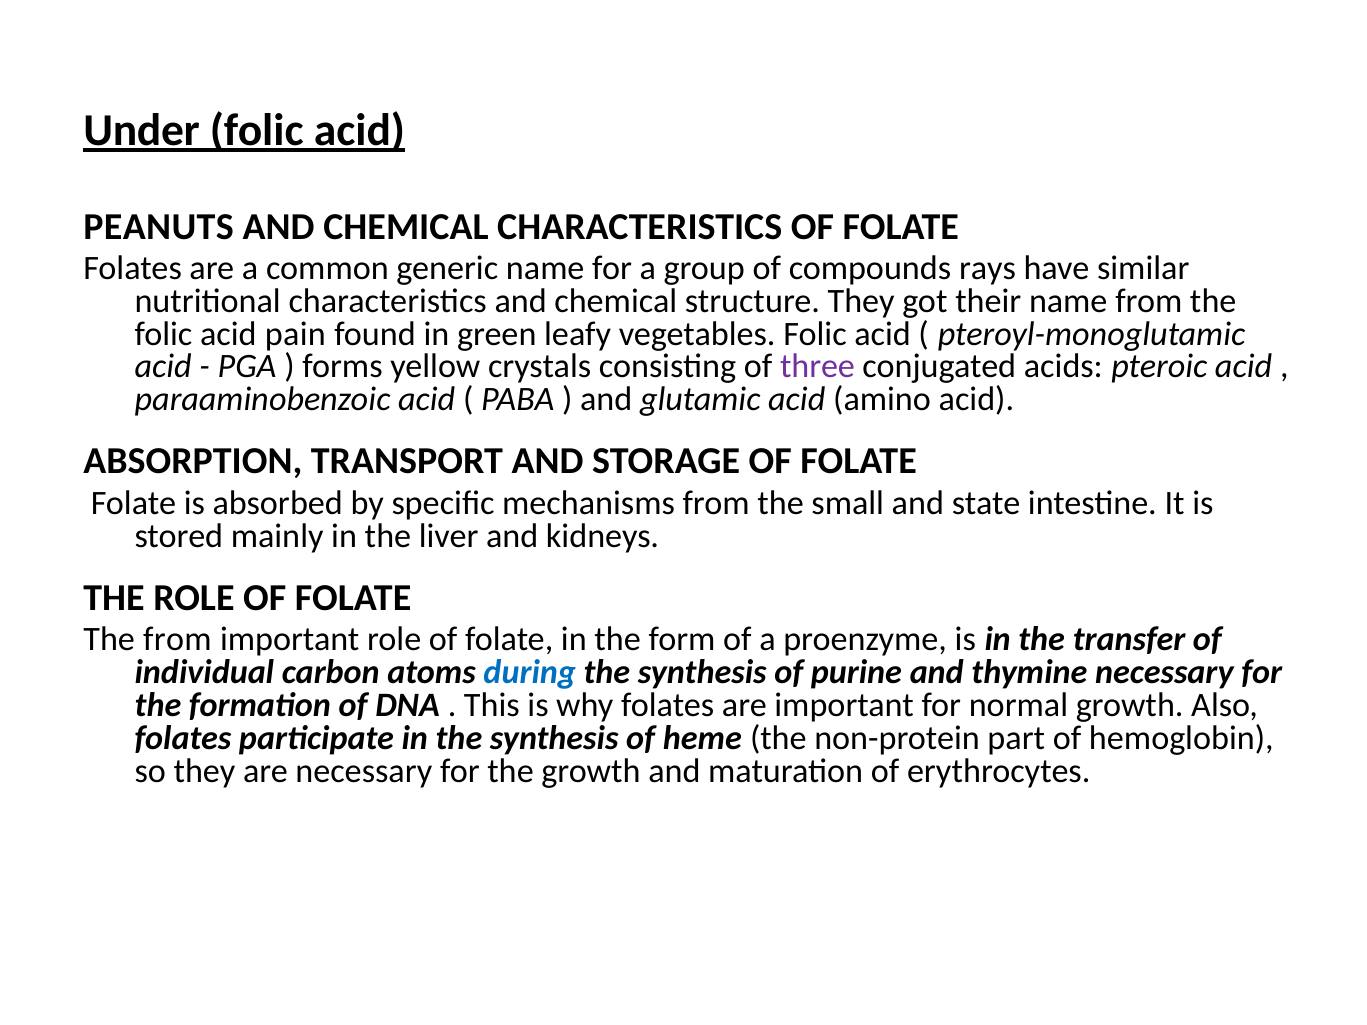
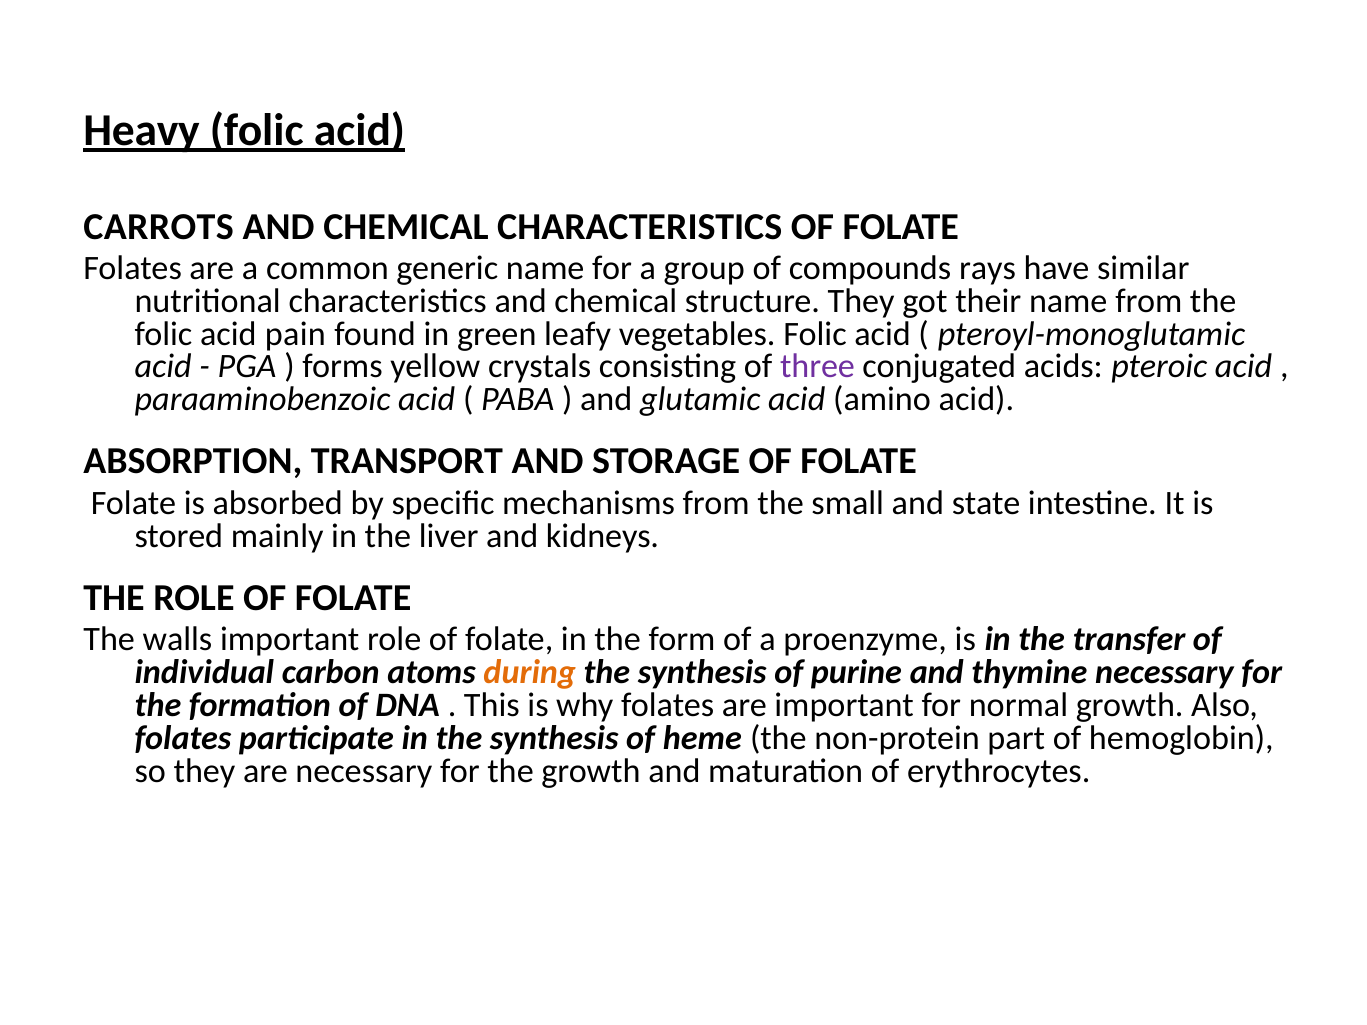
Under: Under -> Heavy
PEANUTS: PEANUTS -> CARROTS
The from: from -> walls
during colour: blue -> orange
